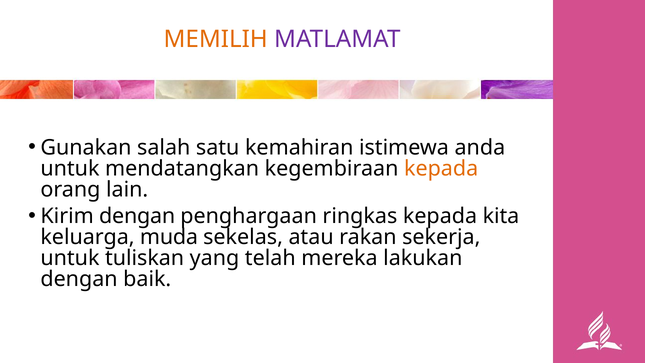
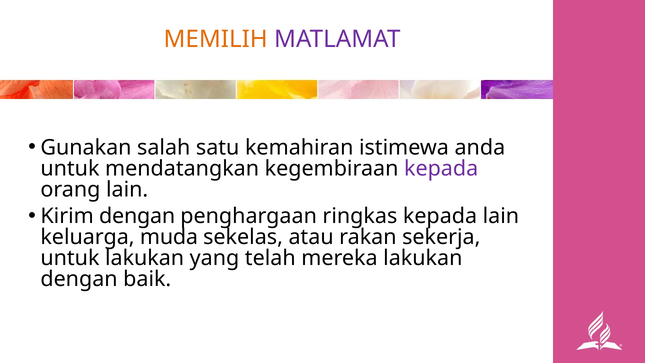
kepada at (441, 168) colour: orange -> purple
kepada kita: kita -> lain
untuk tuliskan: tuliskan -> lakukan
